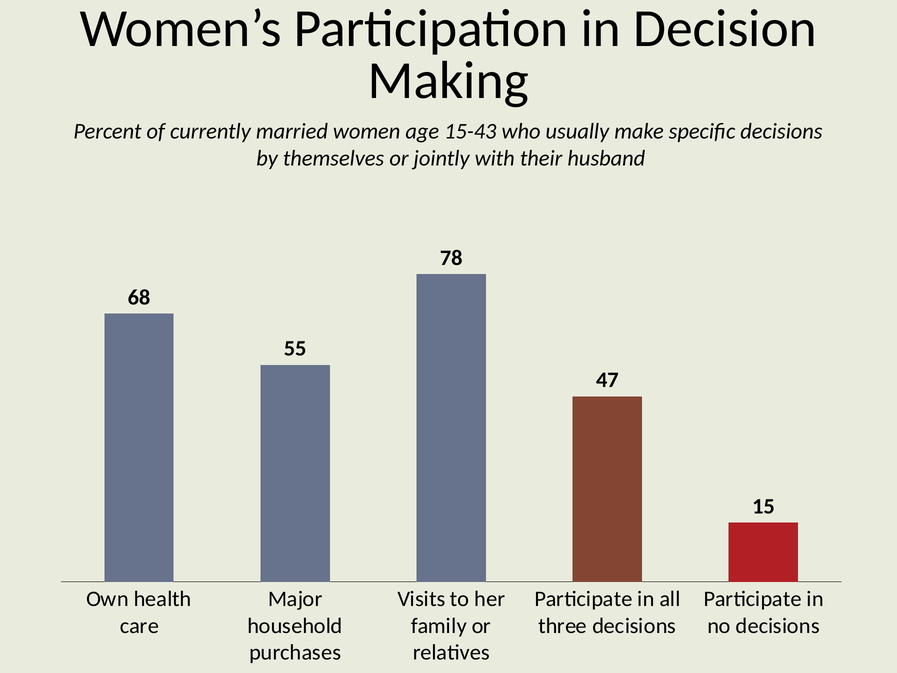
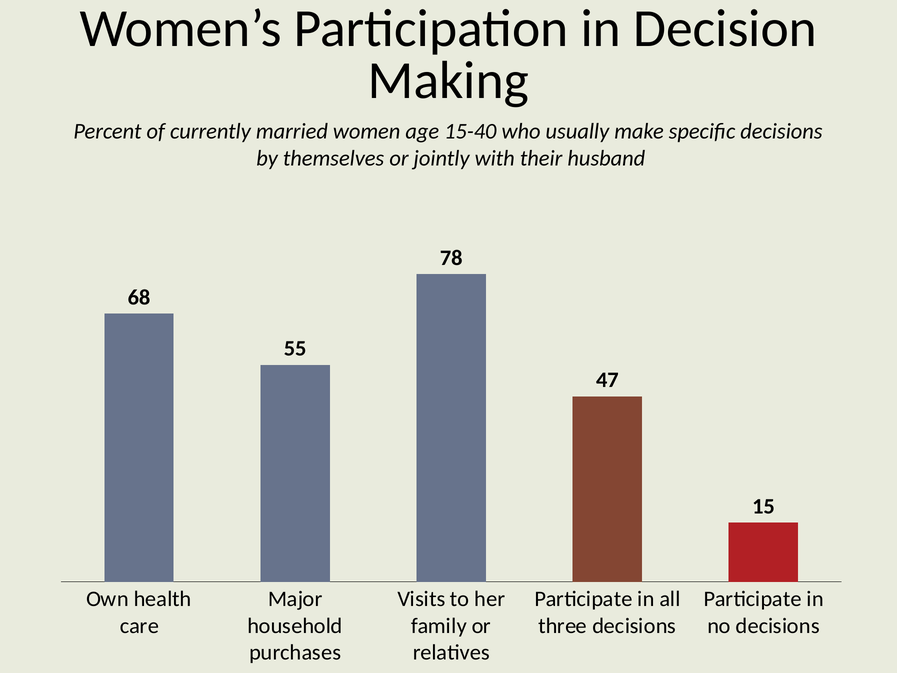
15-43: 15-43 -> 15-40
